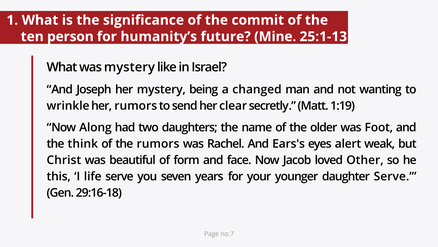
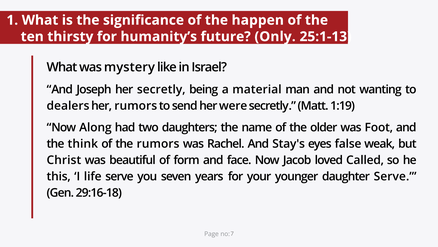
commit: commit -> happen
person: person -> thirsty
Mine: Mine -> Only
her mystery: mystery -> secretly
changed: changed -> material
wrinkle: wrinkle -> dealers
clear: clear -> were
Ears's: Ears's -> Stay's
alert: alert -> false
Other: Other -> Called
